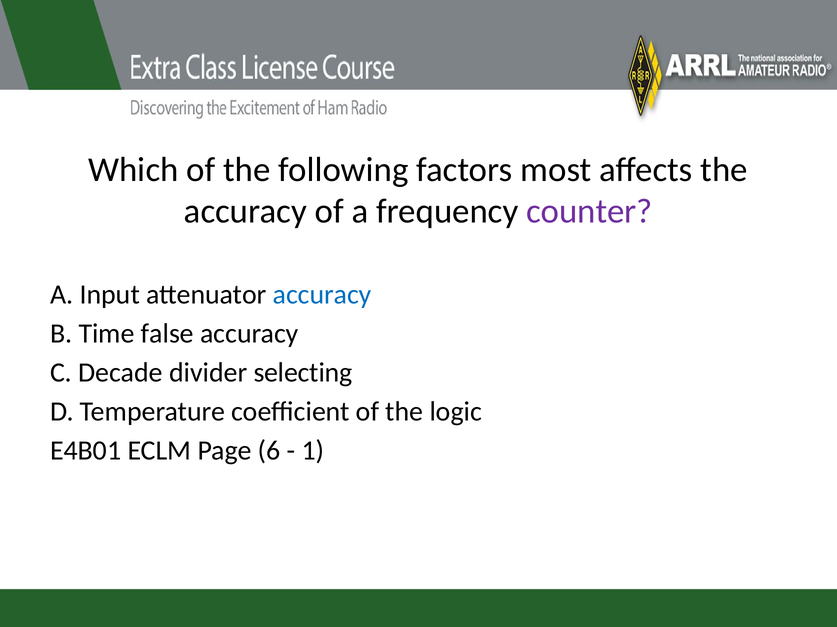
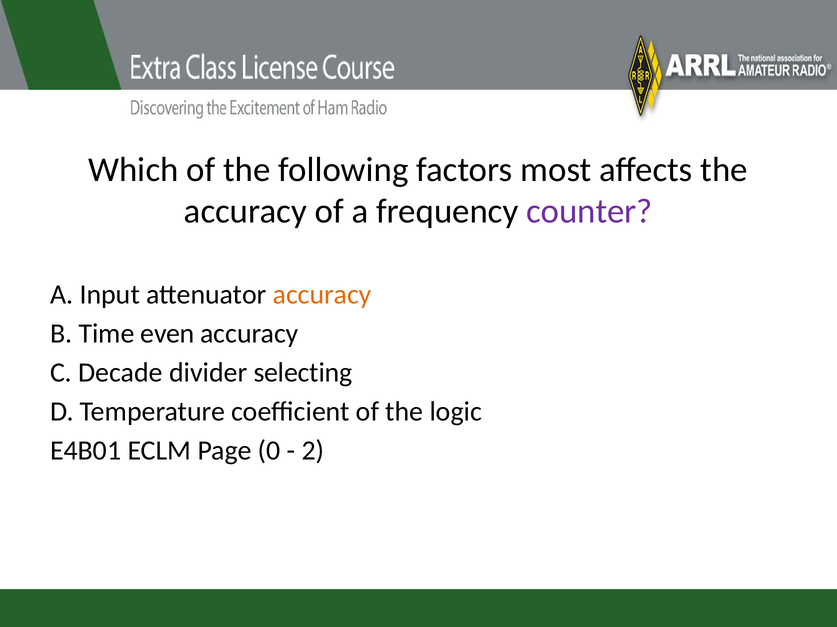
accuracy at (322, 295) colour: blue -> orange
false: false -> even
6: 6 -> 0
1: 1 -> 2
